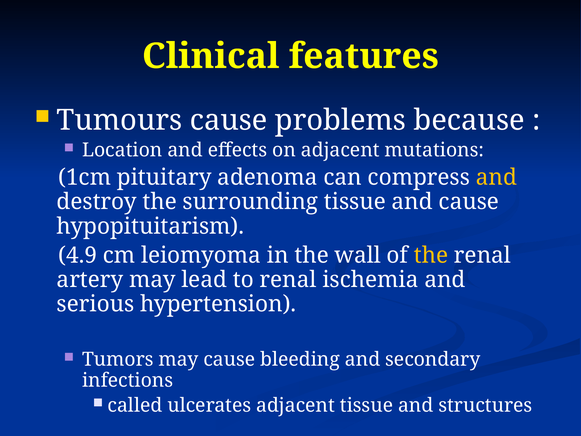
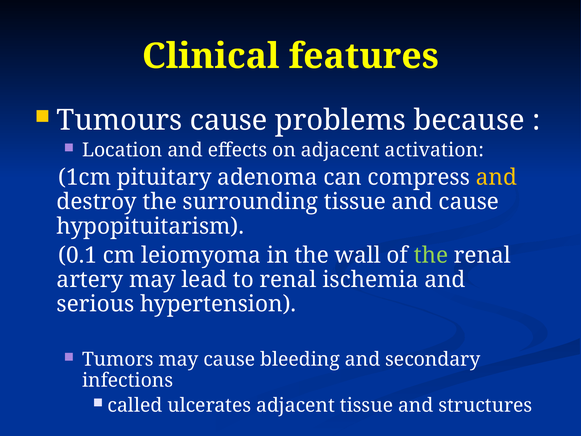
mutations: mutations -> activation
4.9: 4.9 -> 0.1
the at (431, 255) colour: yellow -> light green
